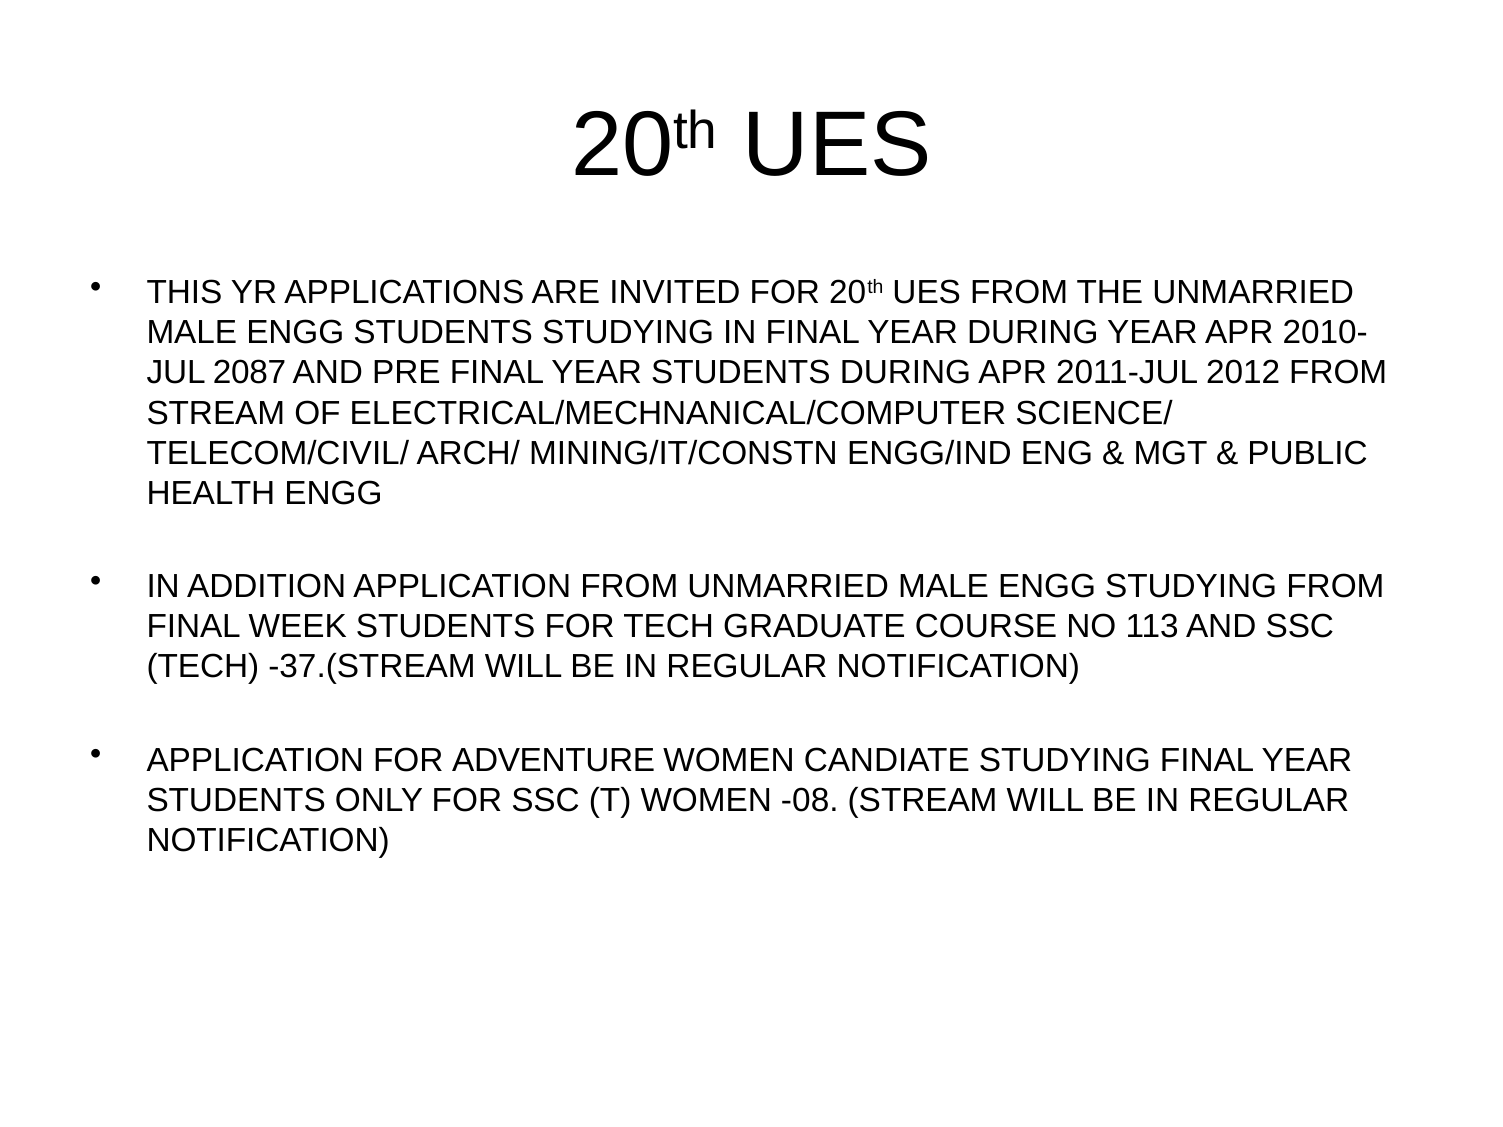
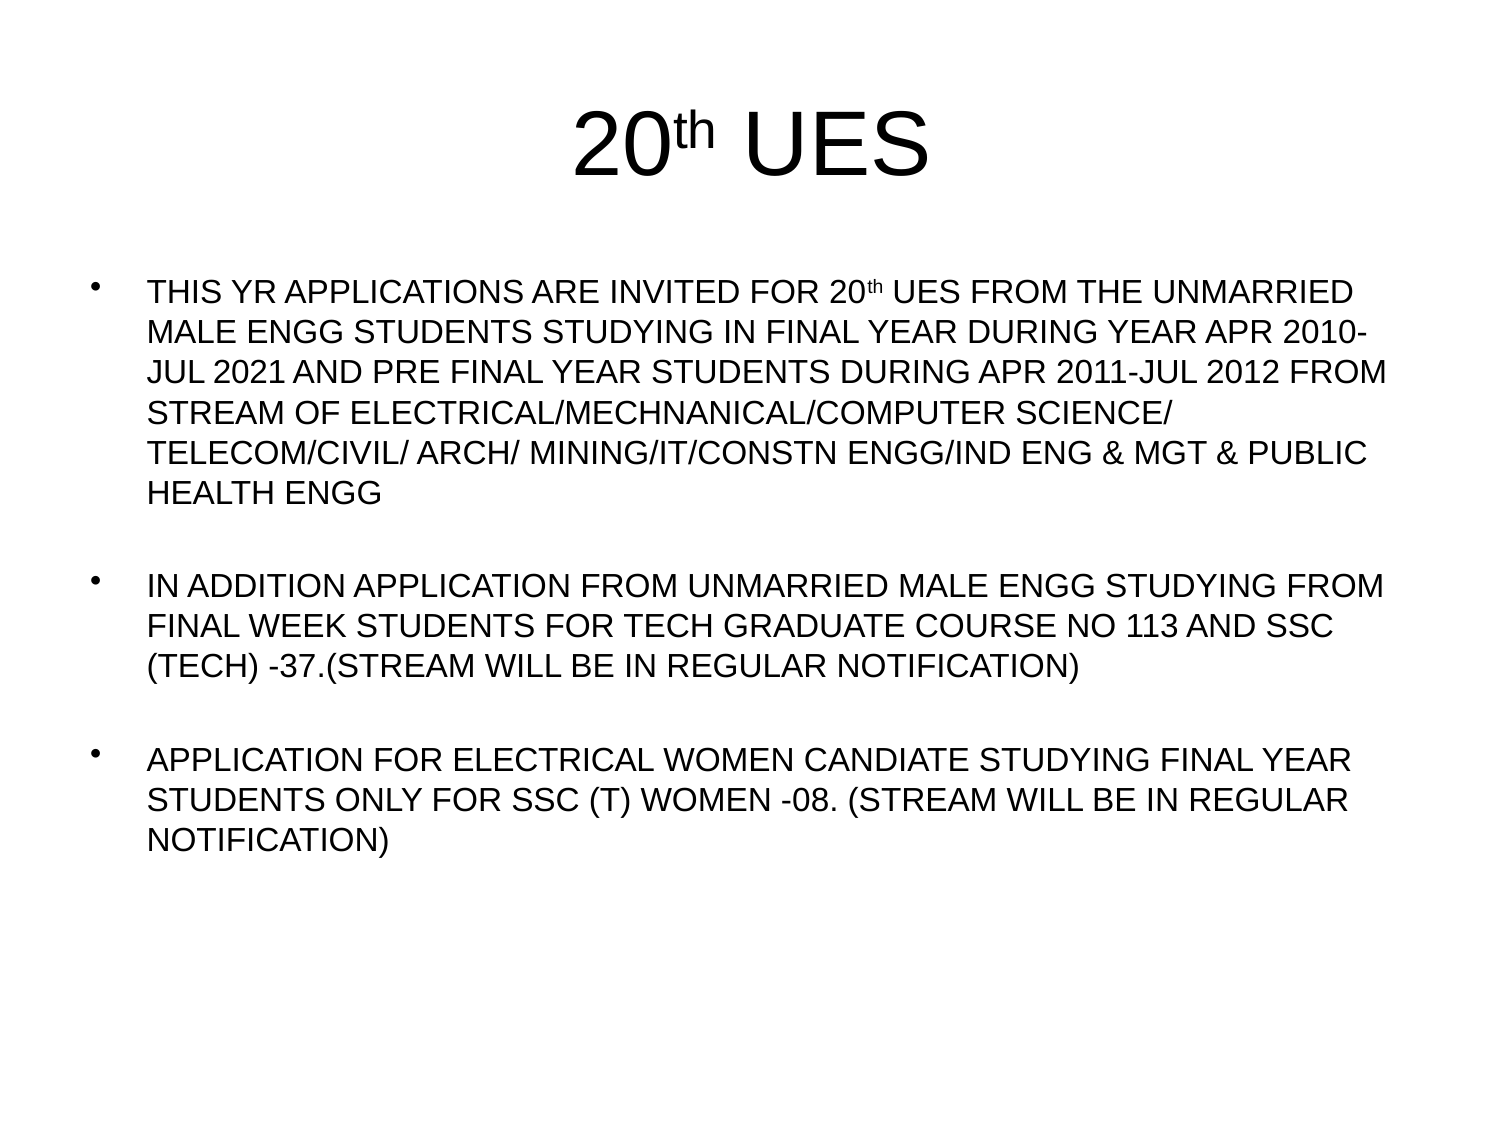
2087: 2087 -> 2021
ADVENTURE: ADVENTURE -> ELECTRICAL
